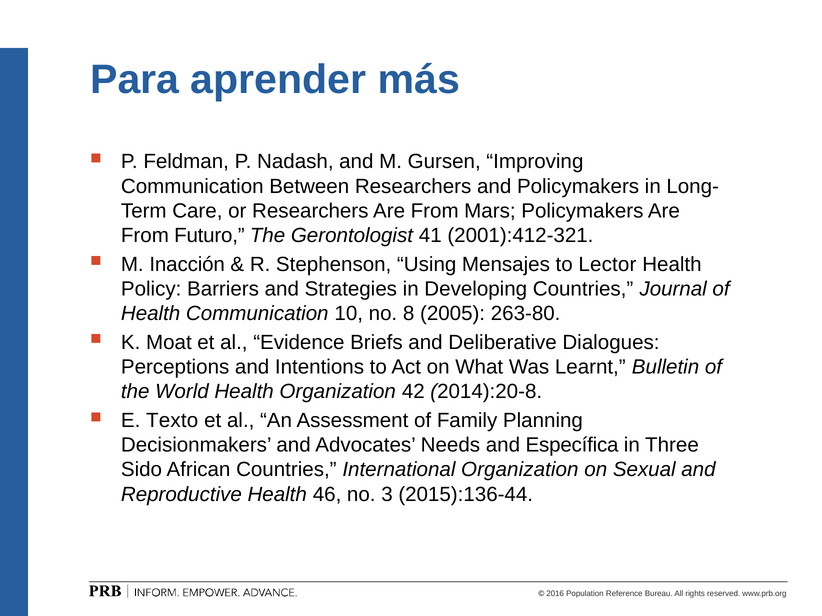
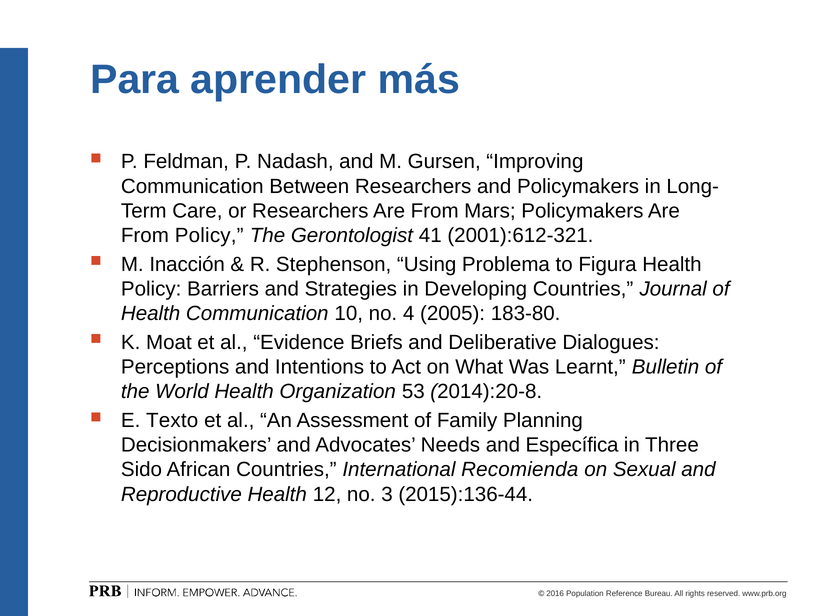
From Futuro: Futuro -> Policy
2001):412-321: 2001):412-321 -> 2001):612-321
Mensajes: Mensajes -> Problema
Lector: Lector -> Figura
8: 8 -> 4
263-80: 263-80 -> 183-80
42: 42 -> 53
International Organization: Organization -> Recomienda
46: 46 -> 12
